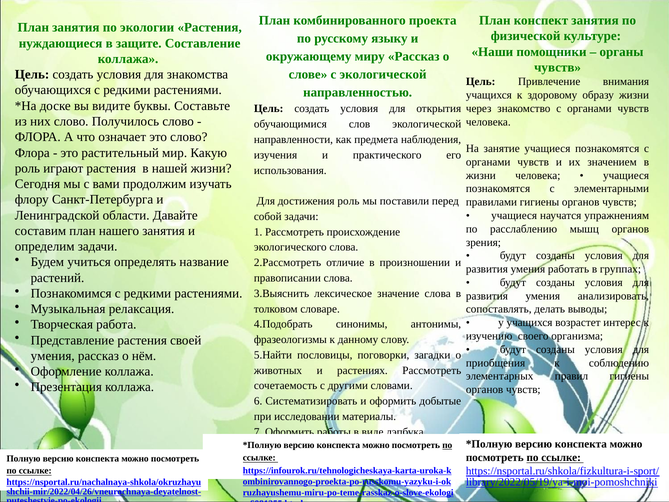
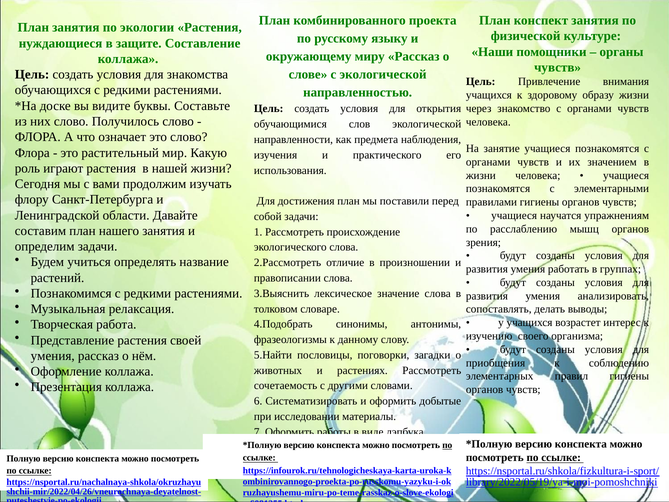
достижения роль: роль -> план
